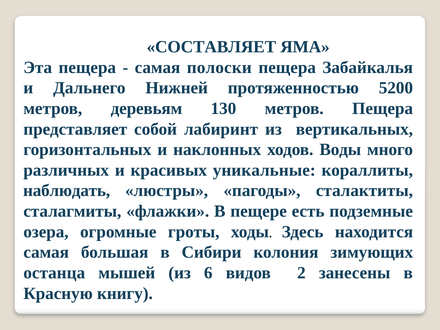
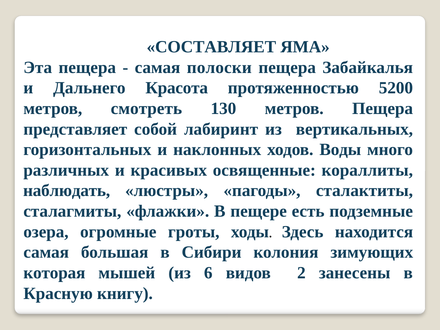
Нижней: Нижней -> Красота
деревьям: деревьям -> смотреть
уникальные: уникальные -> освященные
останца: останца -> которая
